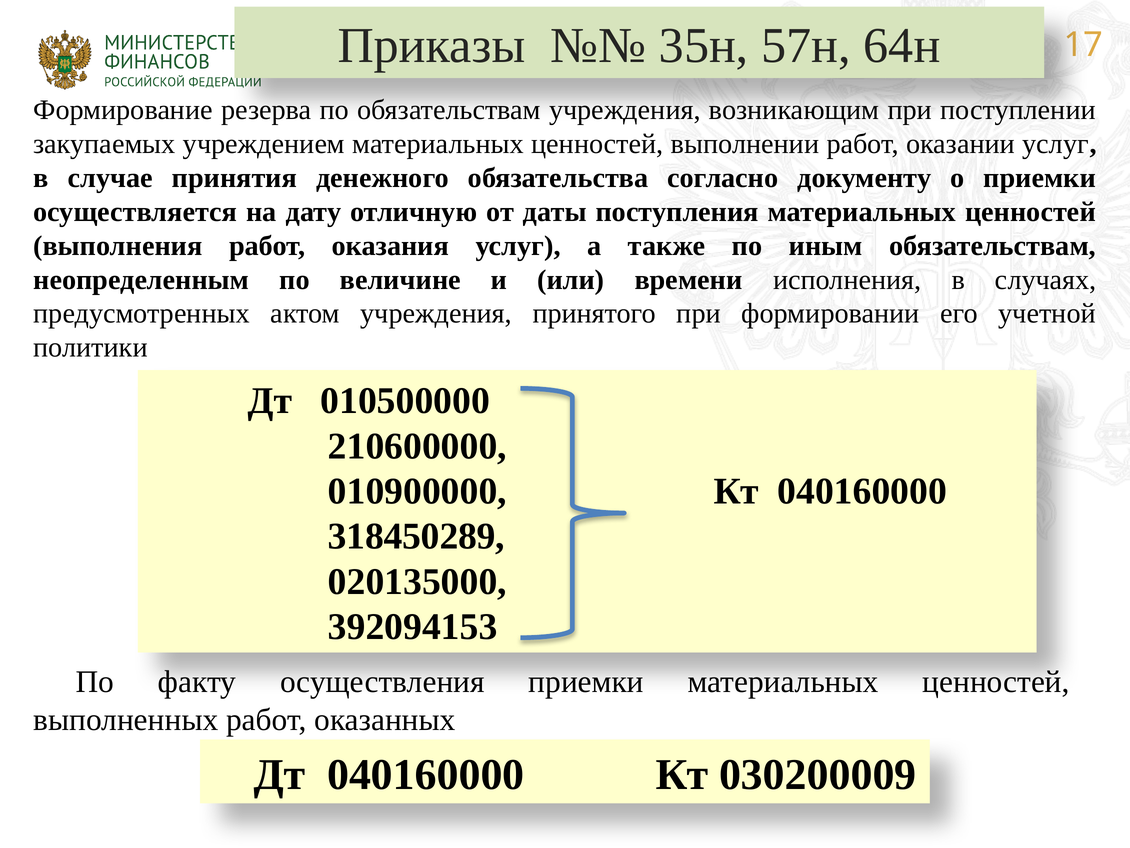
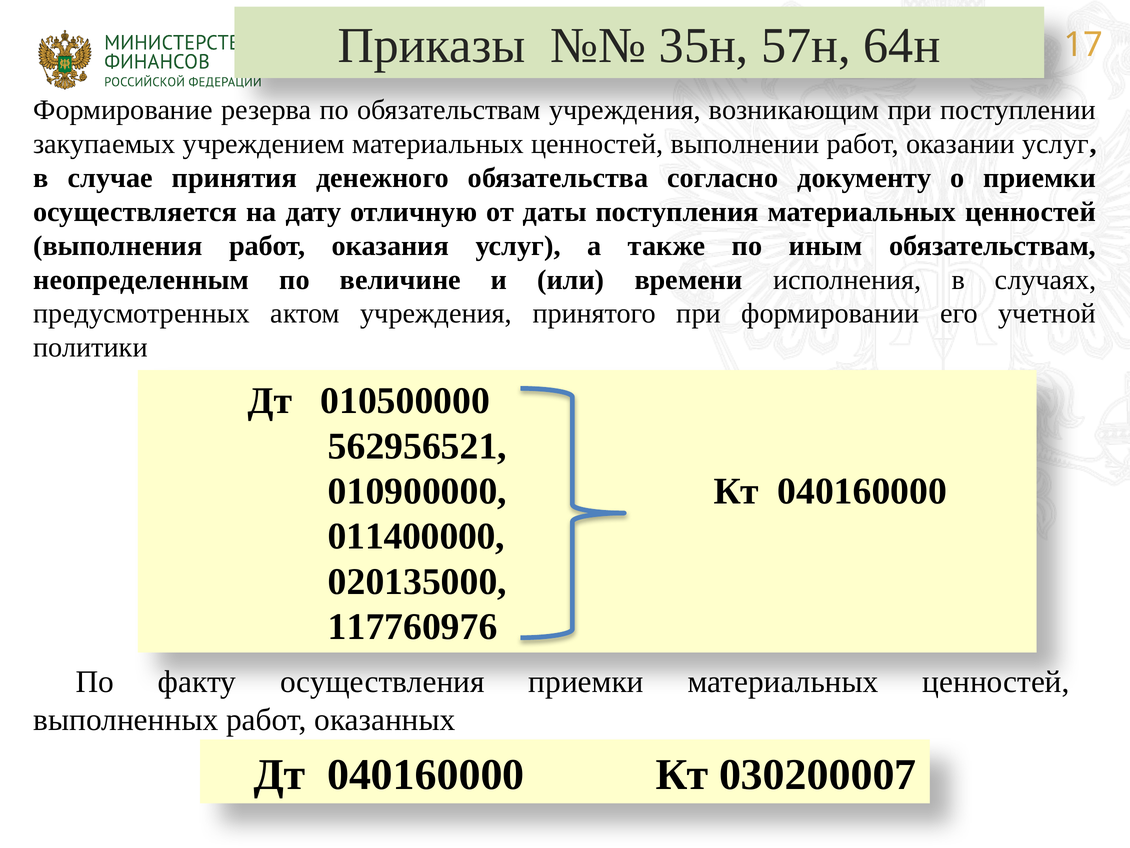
210600000: 210600000 -> 562956521
318450289: 318450289 -> 011400000
392094153: 392094153 -> 117760976
030200009: 030200009 -> 030200007
